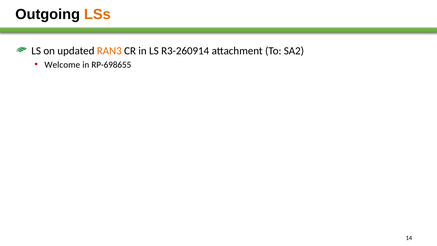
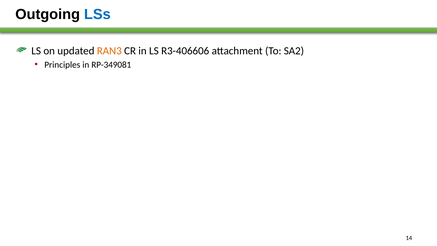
LSs colour: orange -> blue
R3-260914: R3-260914 -> R3-406606
Welcome: Welcome -> Principles
RP-698655: RP-698655 -> RP-349081
